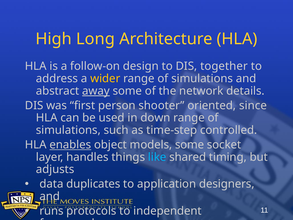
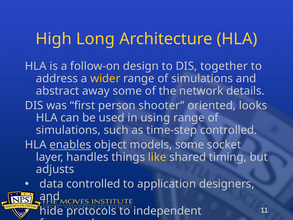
away underline: present -> none
since: since -> looks
down: down -> using
like colour: light blue -> yellow
data duplicates: duplicates -> controlled
runs: runs -> hide
